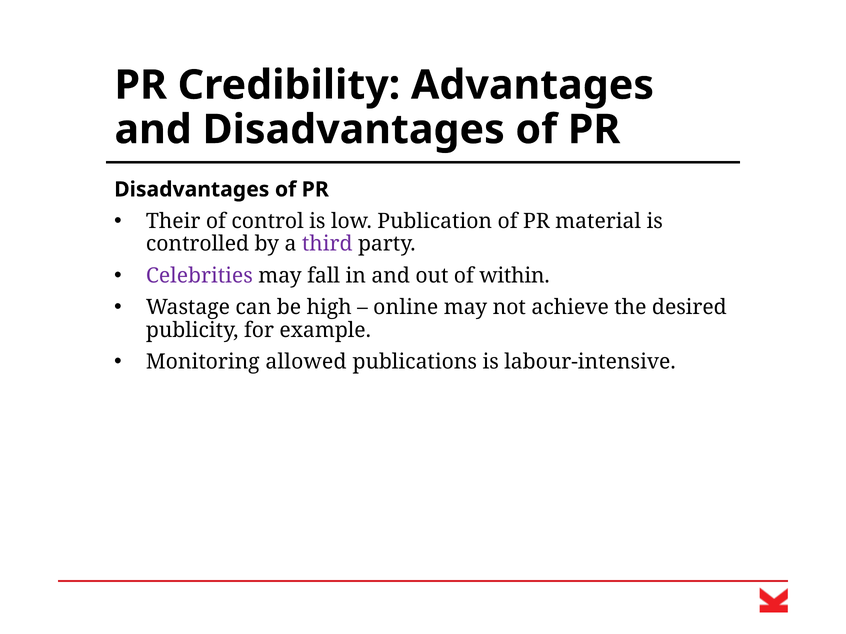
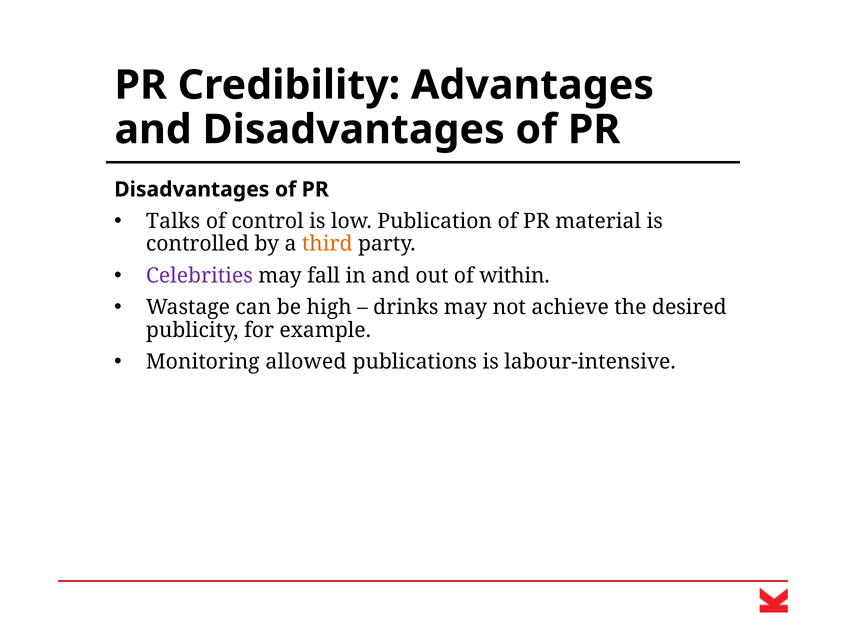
Their: Their -> Talks
third colour: purple -> orange
online: online -> drinks
